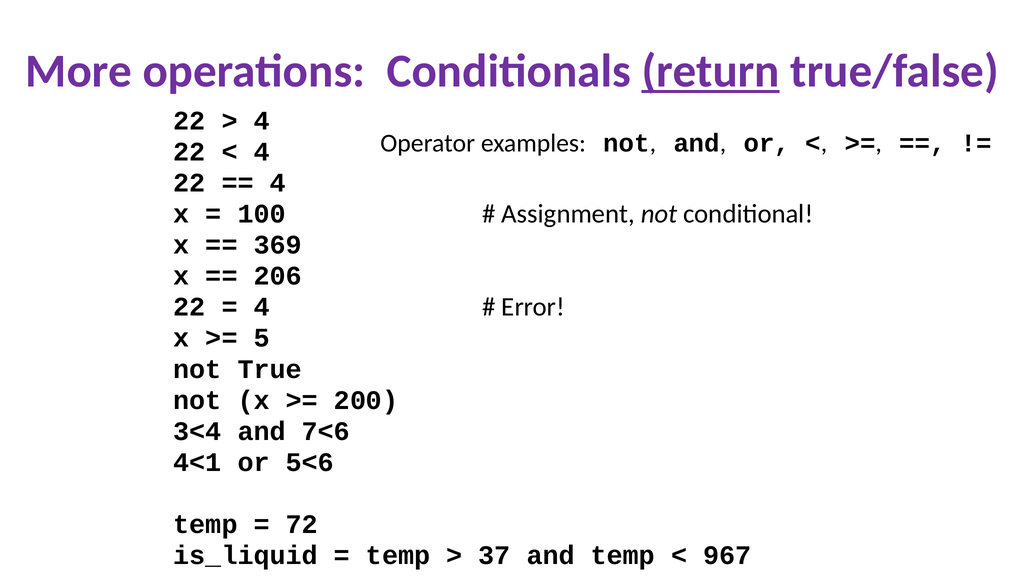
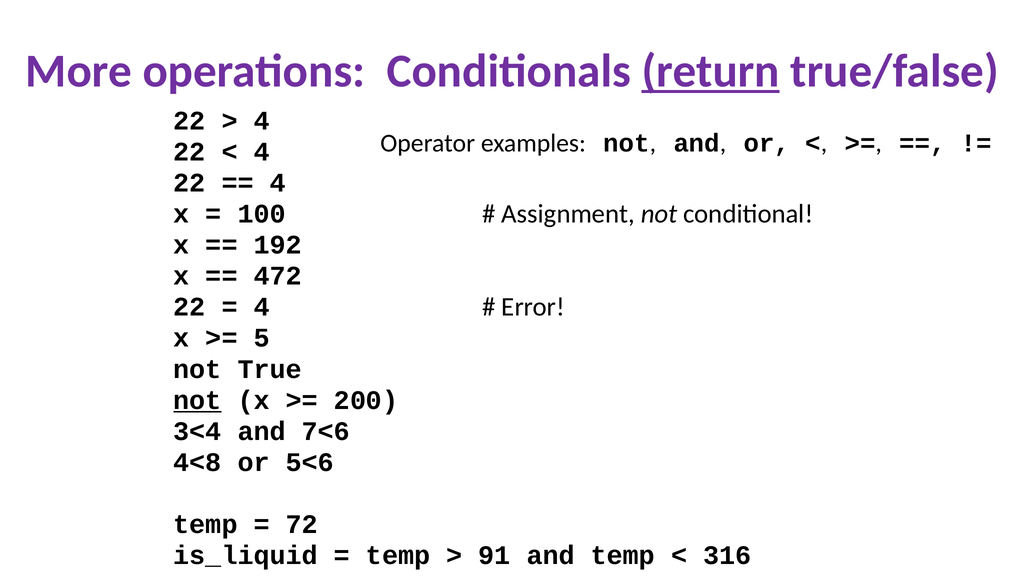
369: 369 -> 192
206: 206 -> 472
not at (198, 400) underline: none -> present
4<1: 4<1 -> 4<8
37: 37 -> 91
967: 967 -> 316
